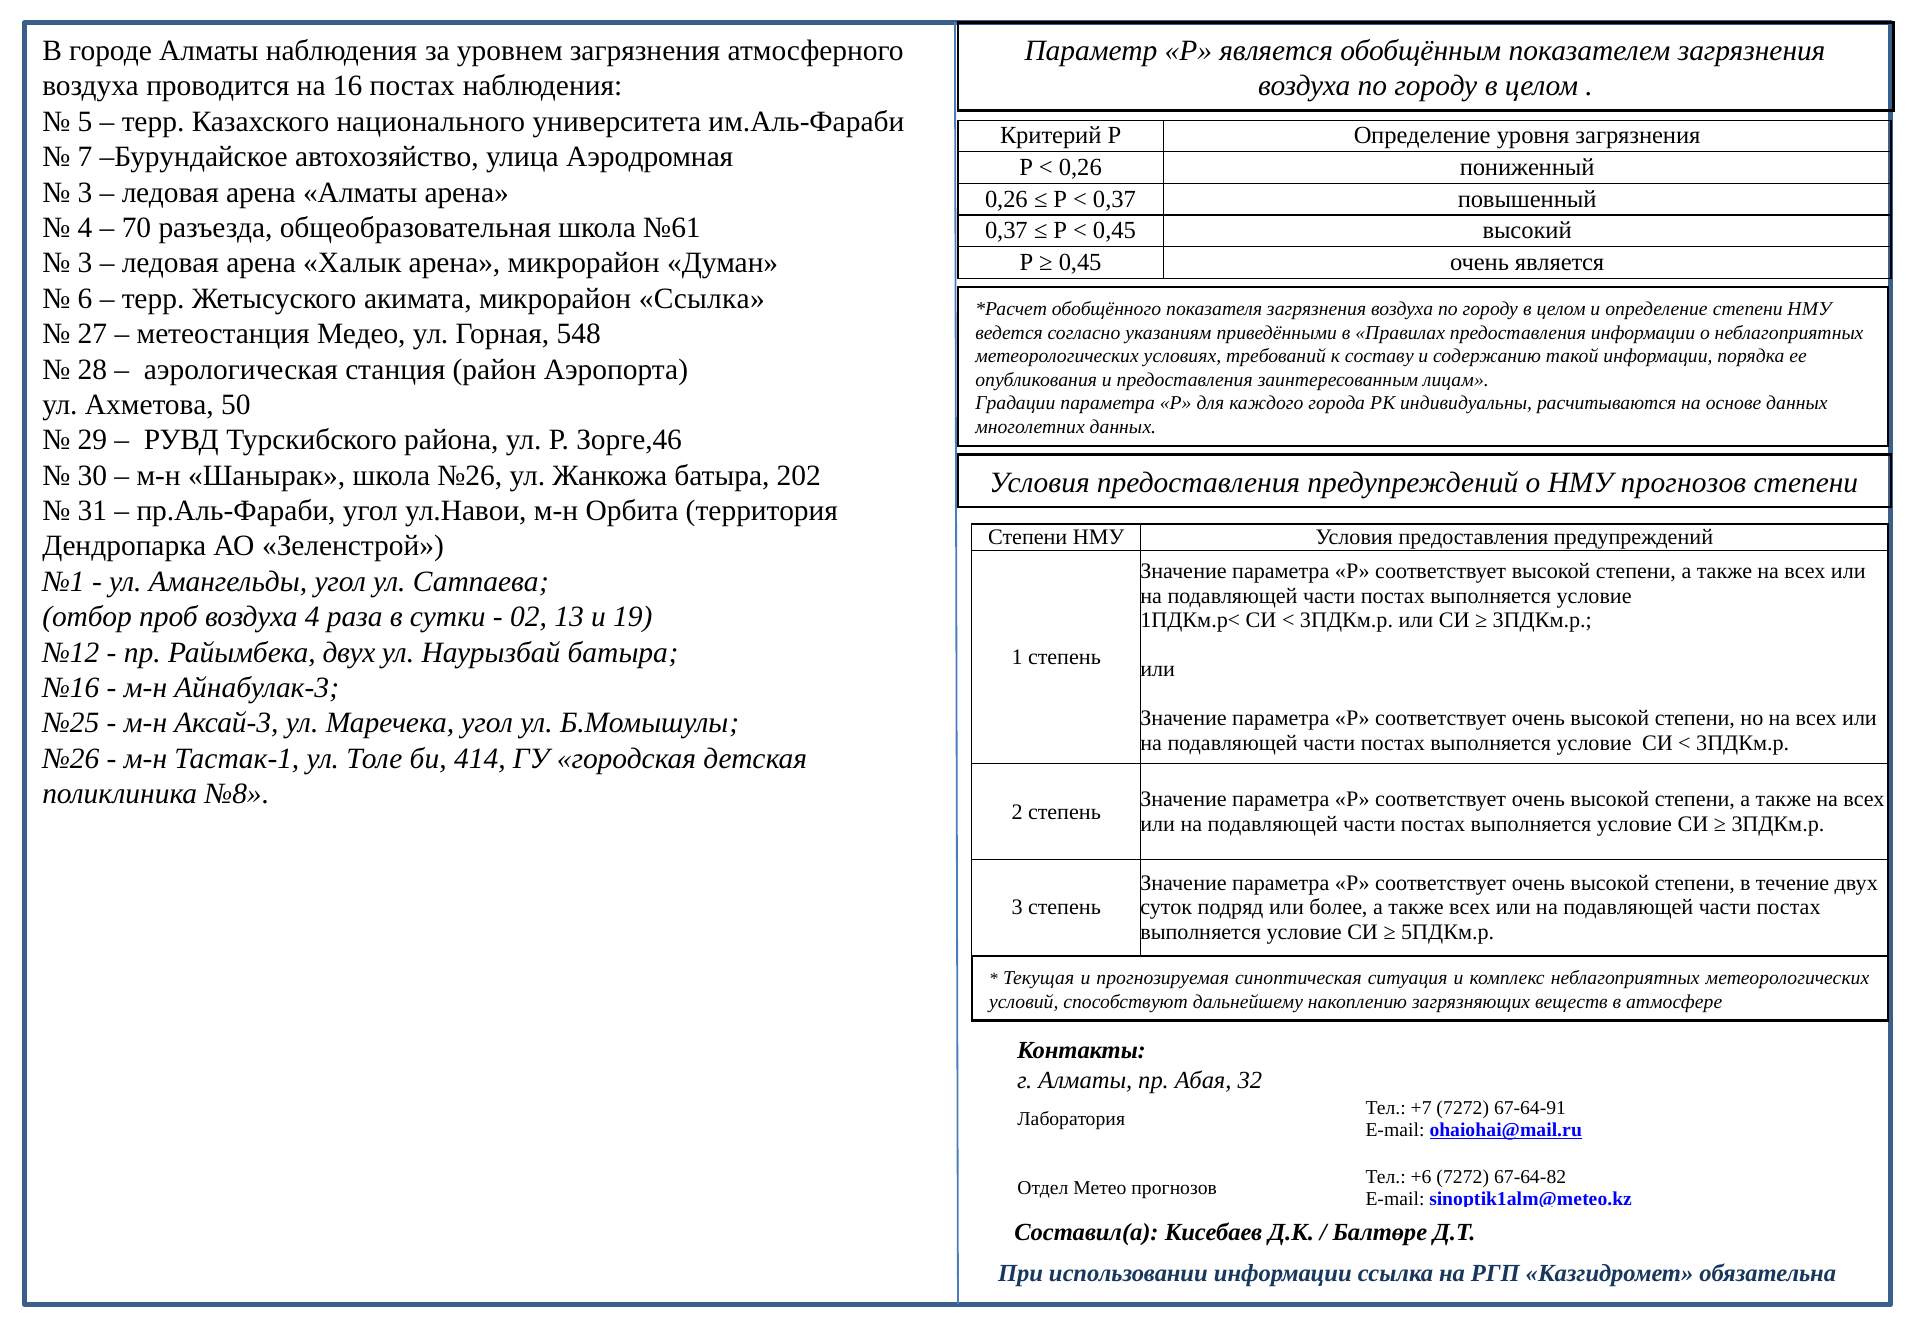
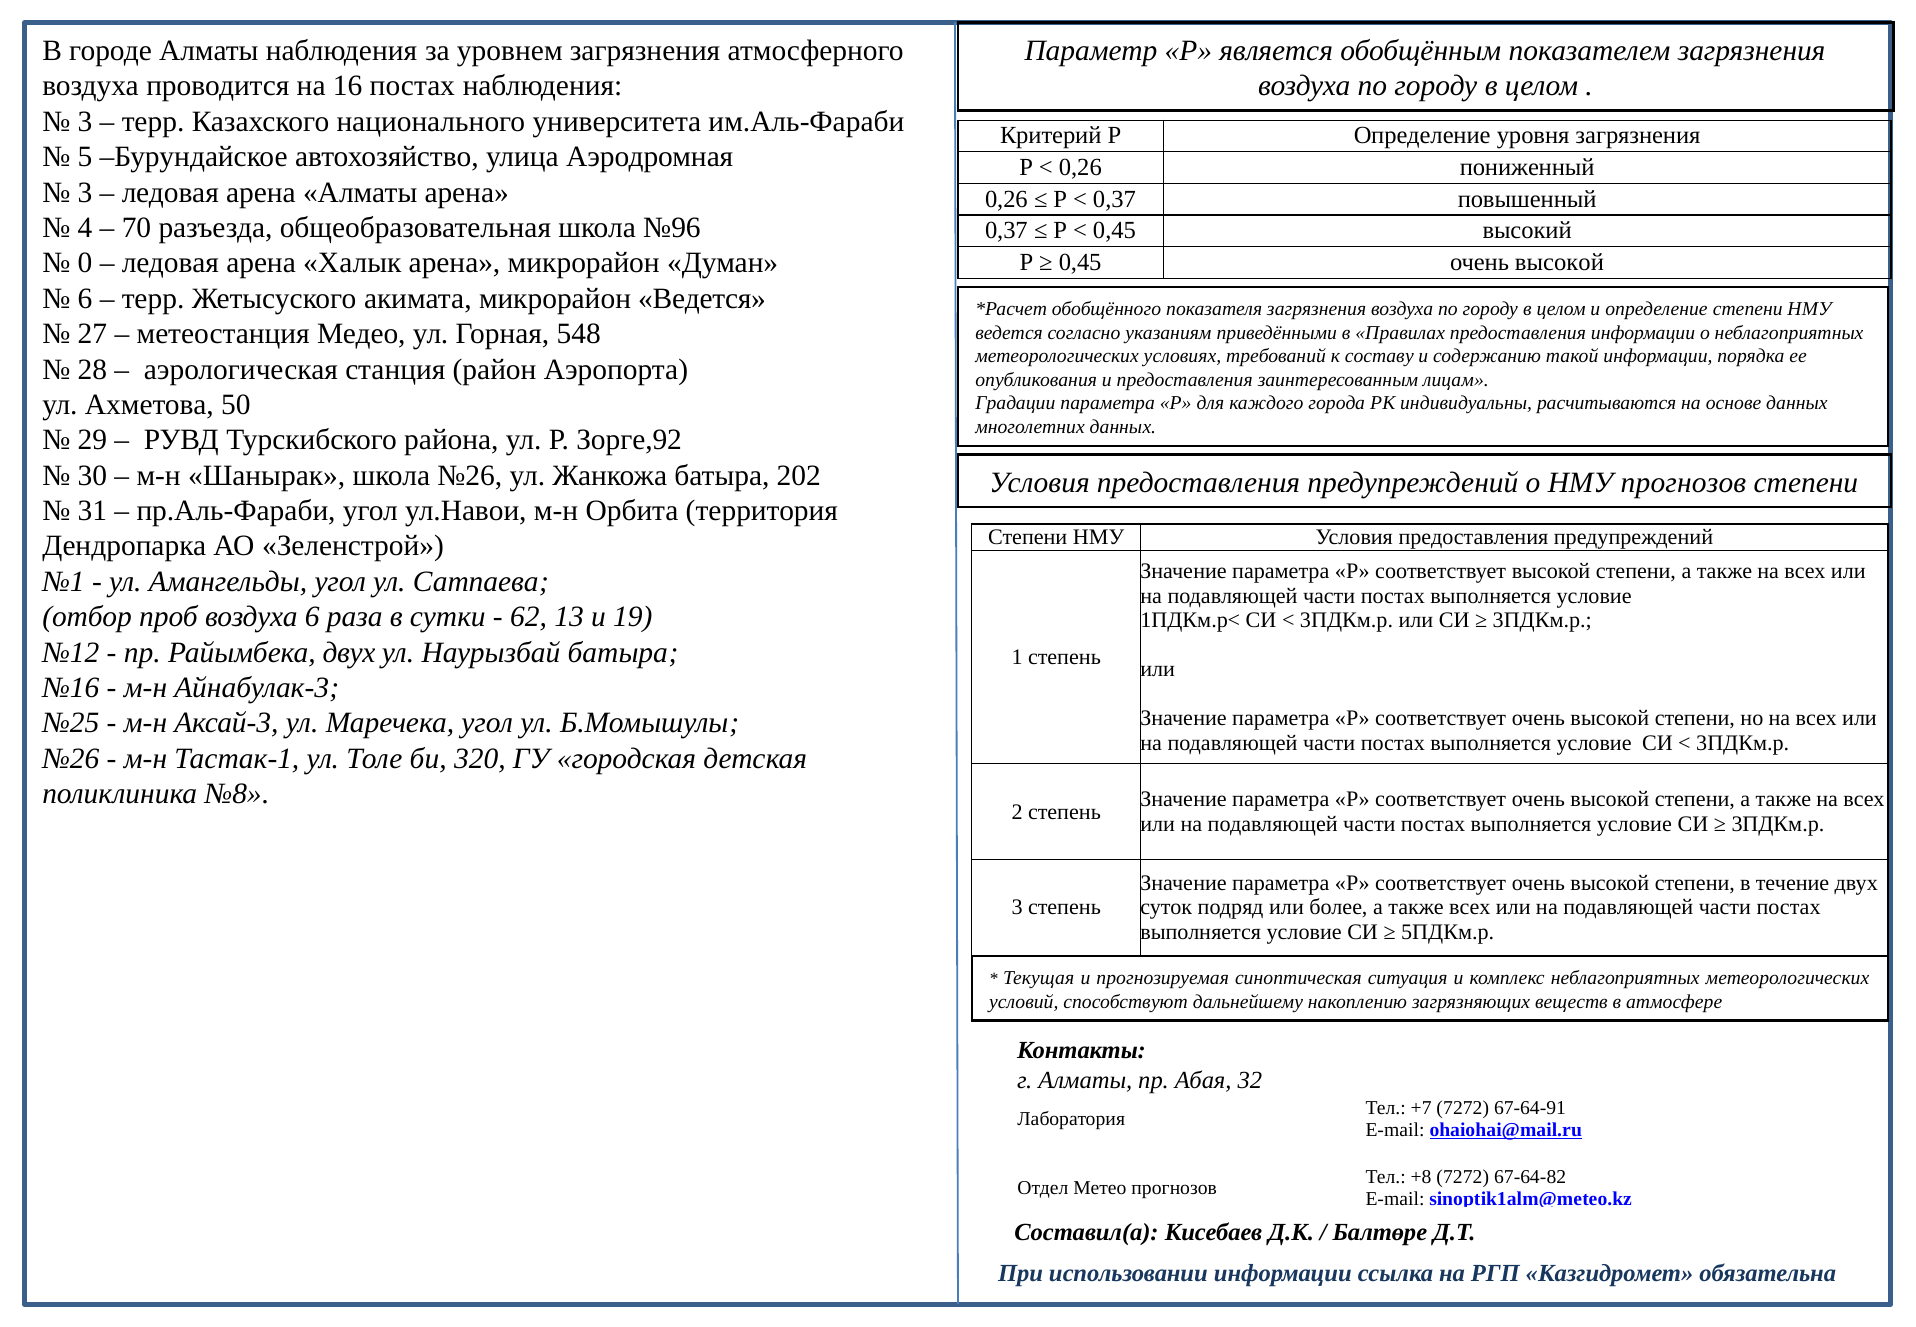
5 at (85, 122): 5 -> 3
7: 7 -> 5
№61: №61 -> №96
3 at (85, 263): 3 -> 0
0,45 очень является: является -> высокой
микрорайон Ссылка: Ссылка -> Ведется
Зорге,46: Зорге,46 -> Зорге,92
воздуха 4: 4 -> 6
02: 02 -> 62
414: 414 -> 320
+6: +6 -> +8
